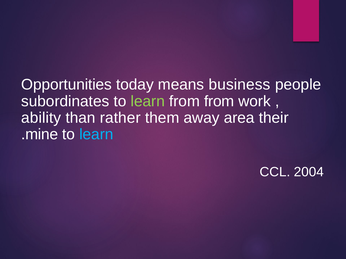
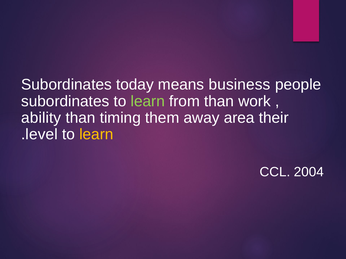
Opportunities at (67, 85): Opportunities -> Subordinates
from from: from -> than
rather: rather -> timing
mine: mine -> level
learn at (96, 135) colour: light blue -> yellow
